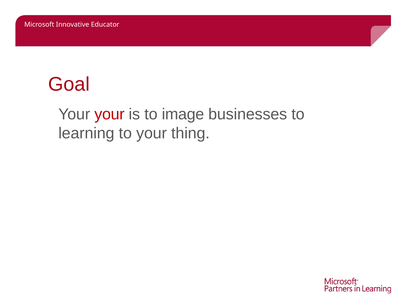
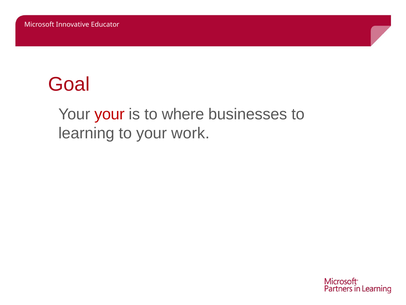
image: image -> where
thing: thing -> work
